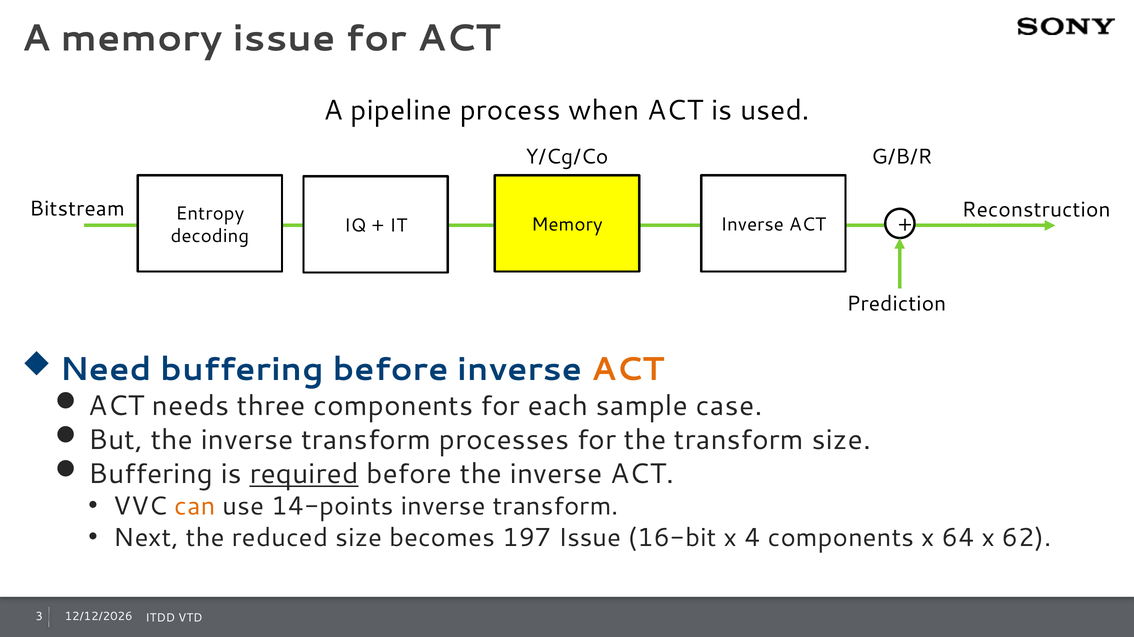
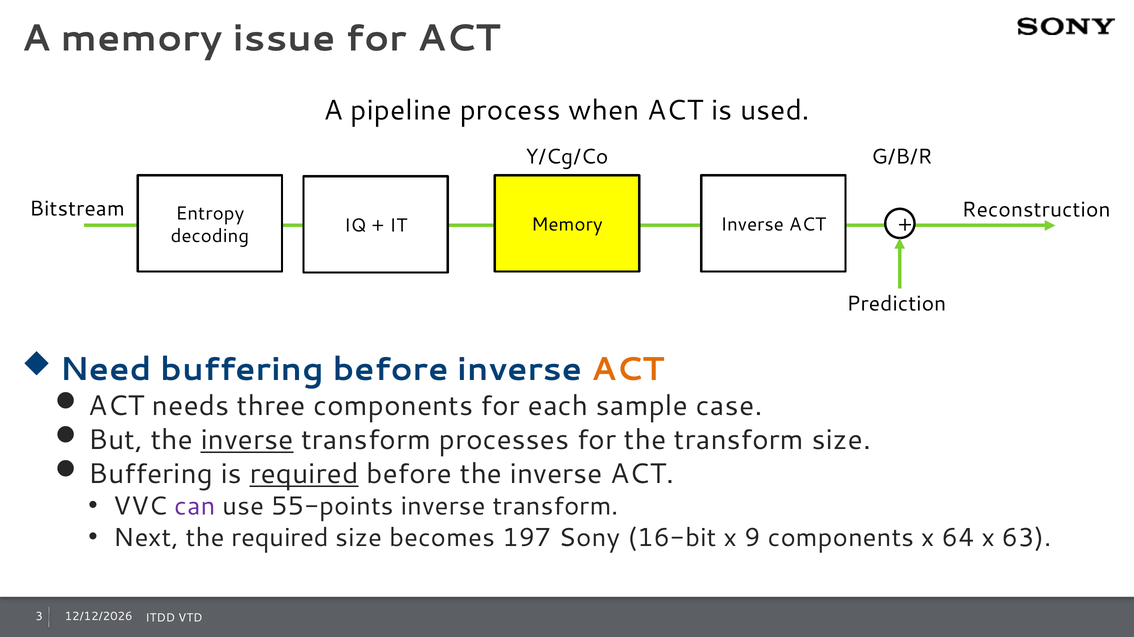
inverse at (247, 440) underline: none -> present
can colour: orange -> purple
14-points: 14-points -> 55-points
the reduced: reduced -> required
197 Issue: Issue -> Sony
4: 4 -> 9
62: 62 -> 63
